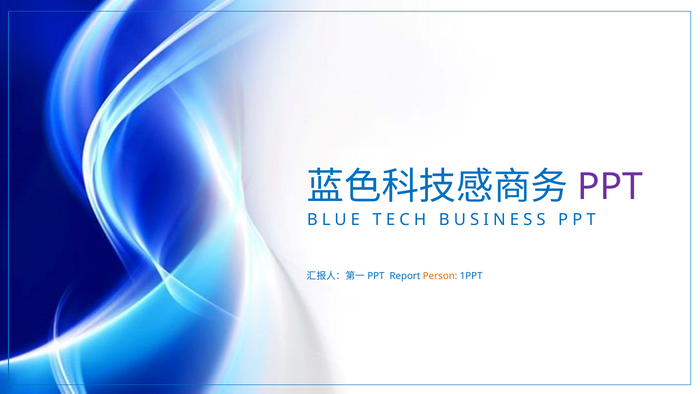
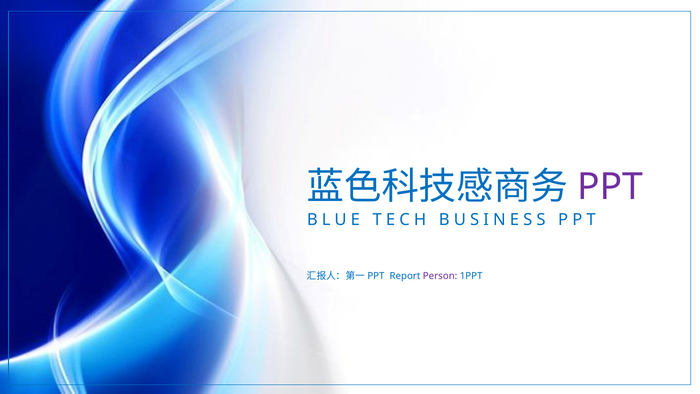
Person colour: orange -> purple
